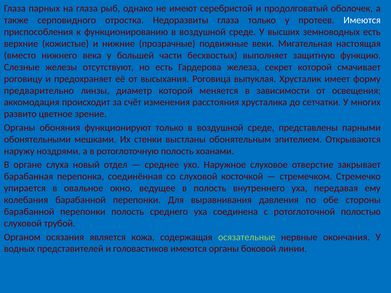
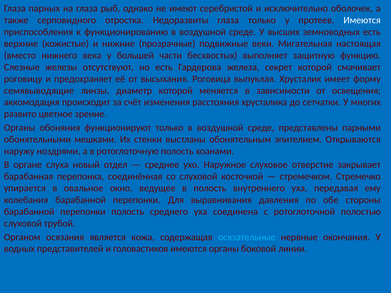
продолговатый: продолговатый -> исключительно
предварительно: предварительно -> семявыводящие
осязательные colour: light green -> light blue
